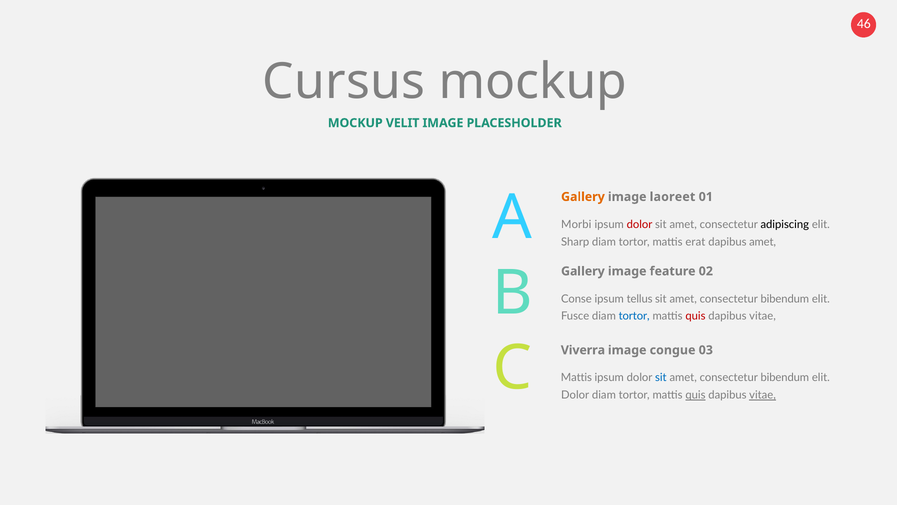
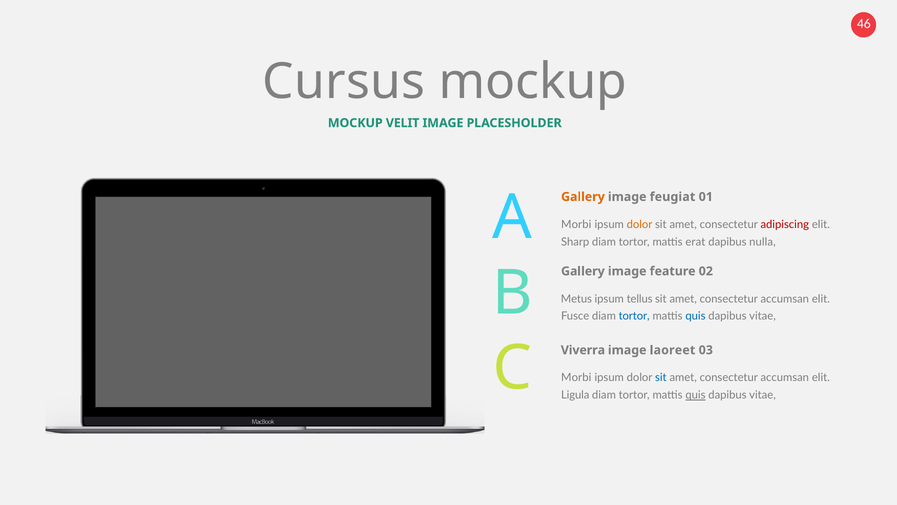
laoreet: laoreet -> feugiat
dolor at (640, 224) colour: red -> orange
adipiscing colour: black -> red
dapibus amet: amet -> nulla
Conse: Conse -> Metus
bibendum at (785, 299): bibendum -> accumsan
quis at (695, 316) colour: red -> blue
congue: congue -> laoreet
Mattis at (576, 377): Mattis -> Morbi
bibendum at (785, 377): bibendum -> accumsan
Dolor at (575, 395): Dolor -> Ligula
vitae at (763, 395) underline: present -> none
